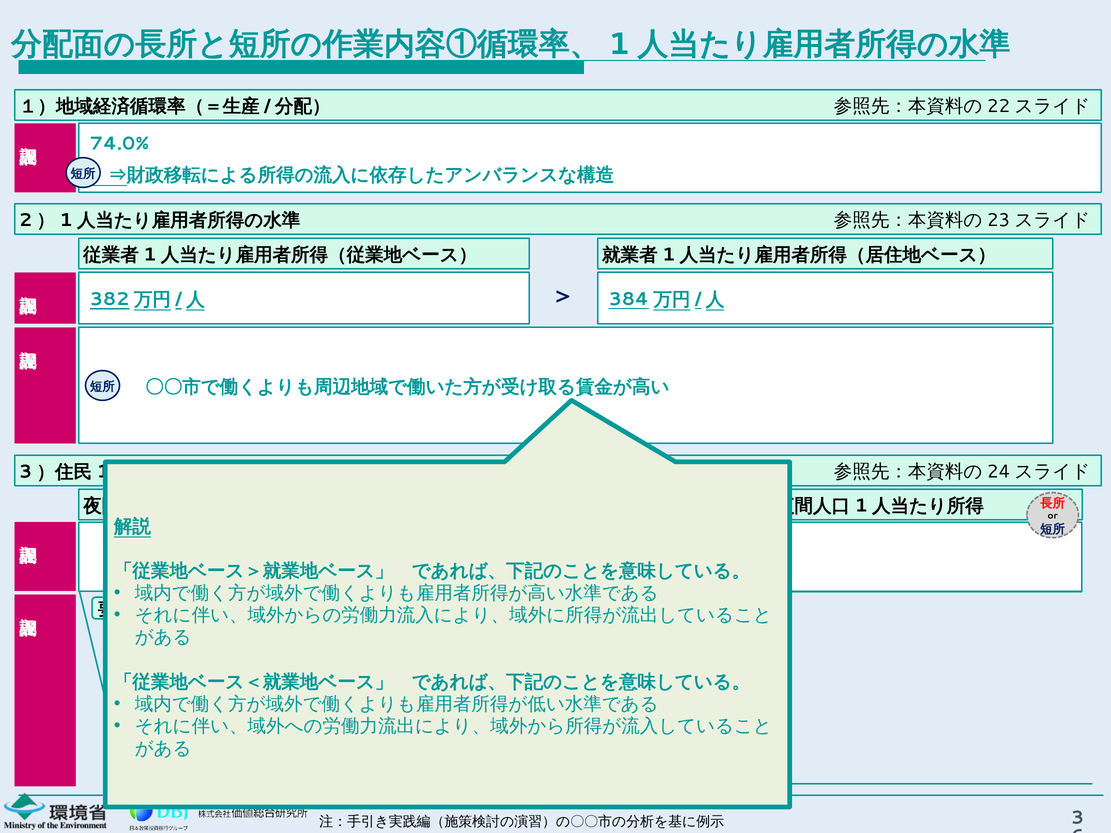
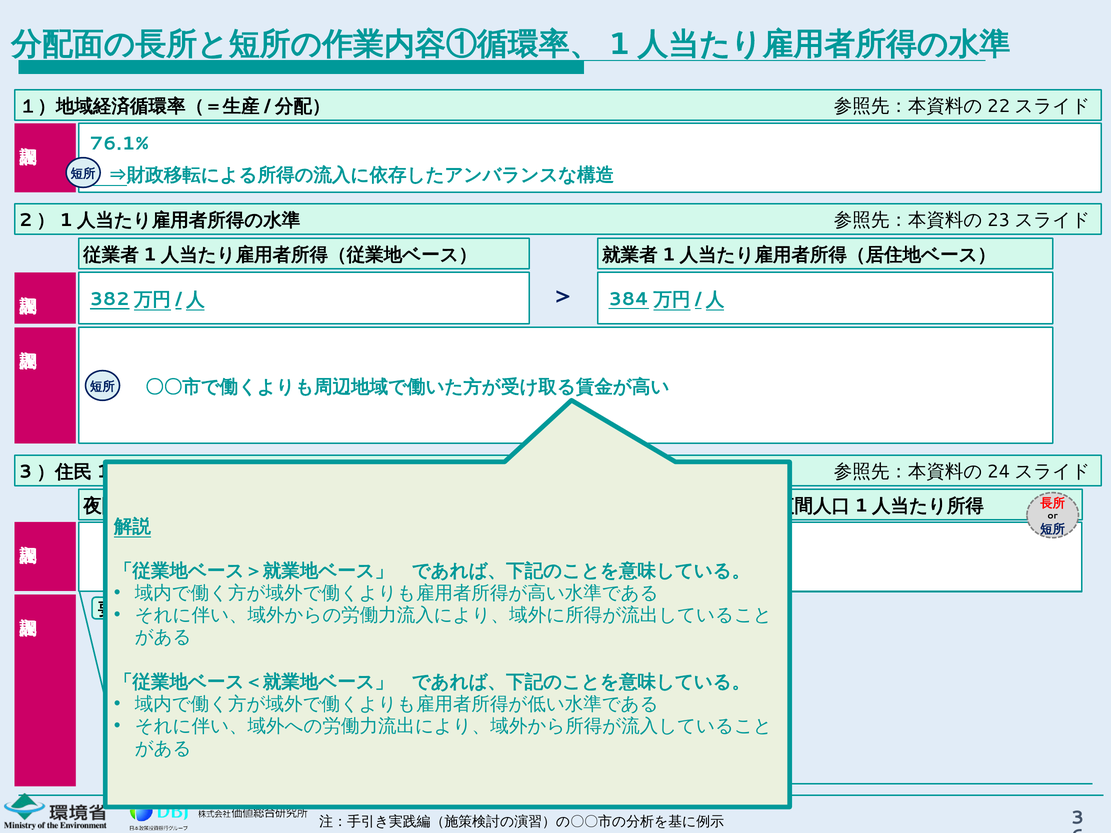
74.0%: 74.0% -> 76.1%
